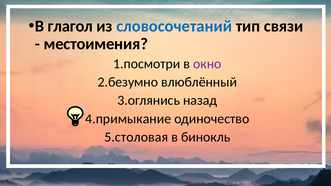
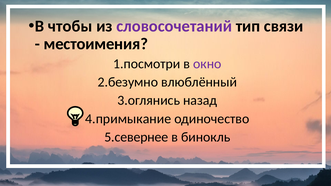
глагол: глагол -> чтобы
словосочетаний colour: blue -> purple
5.столовая: 5.столовая -> 5.севернее
